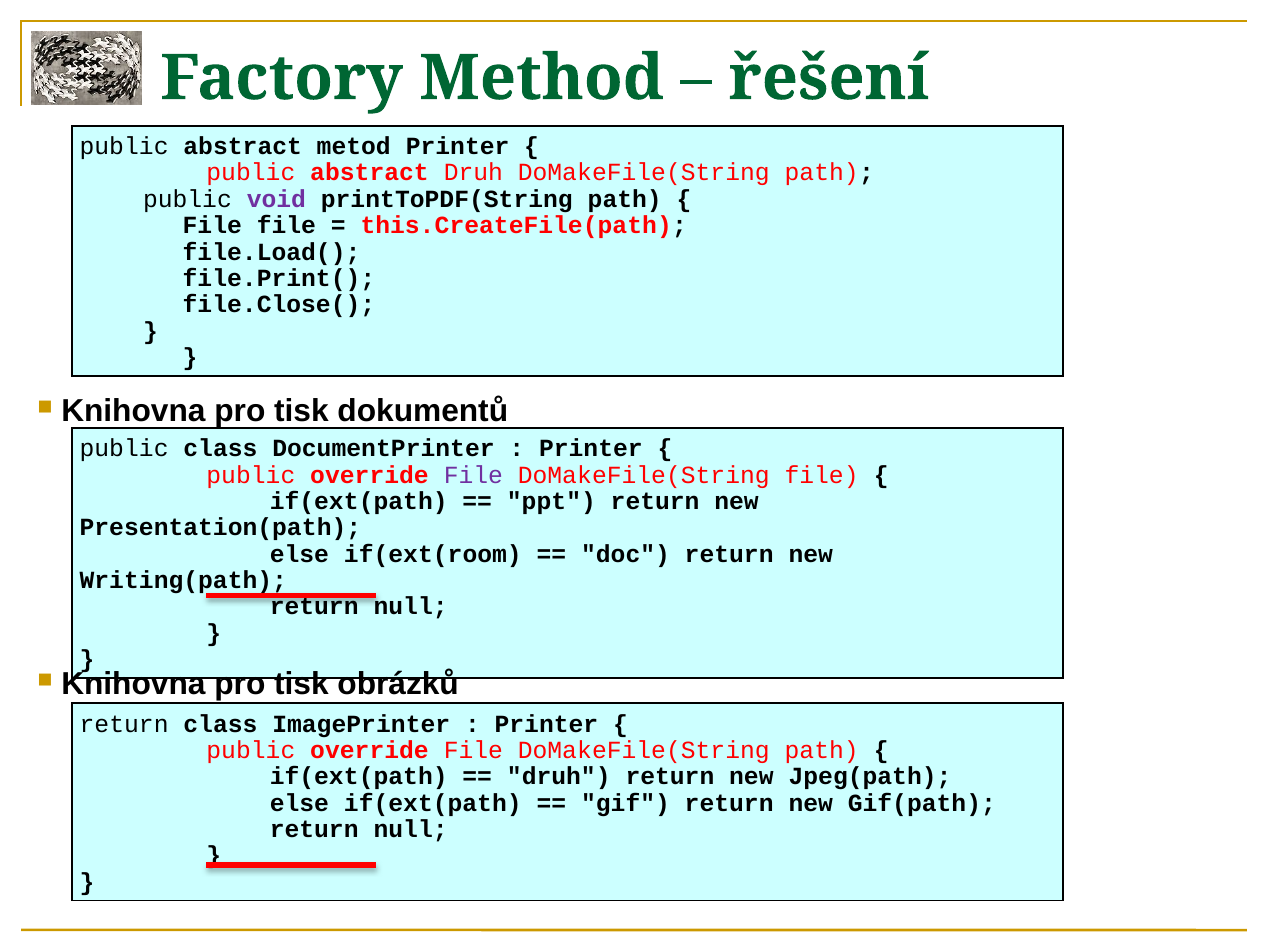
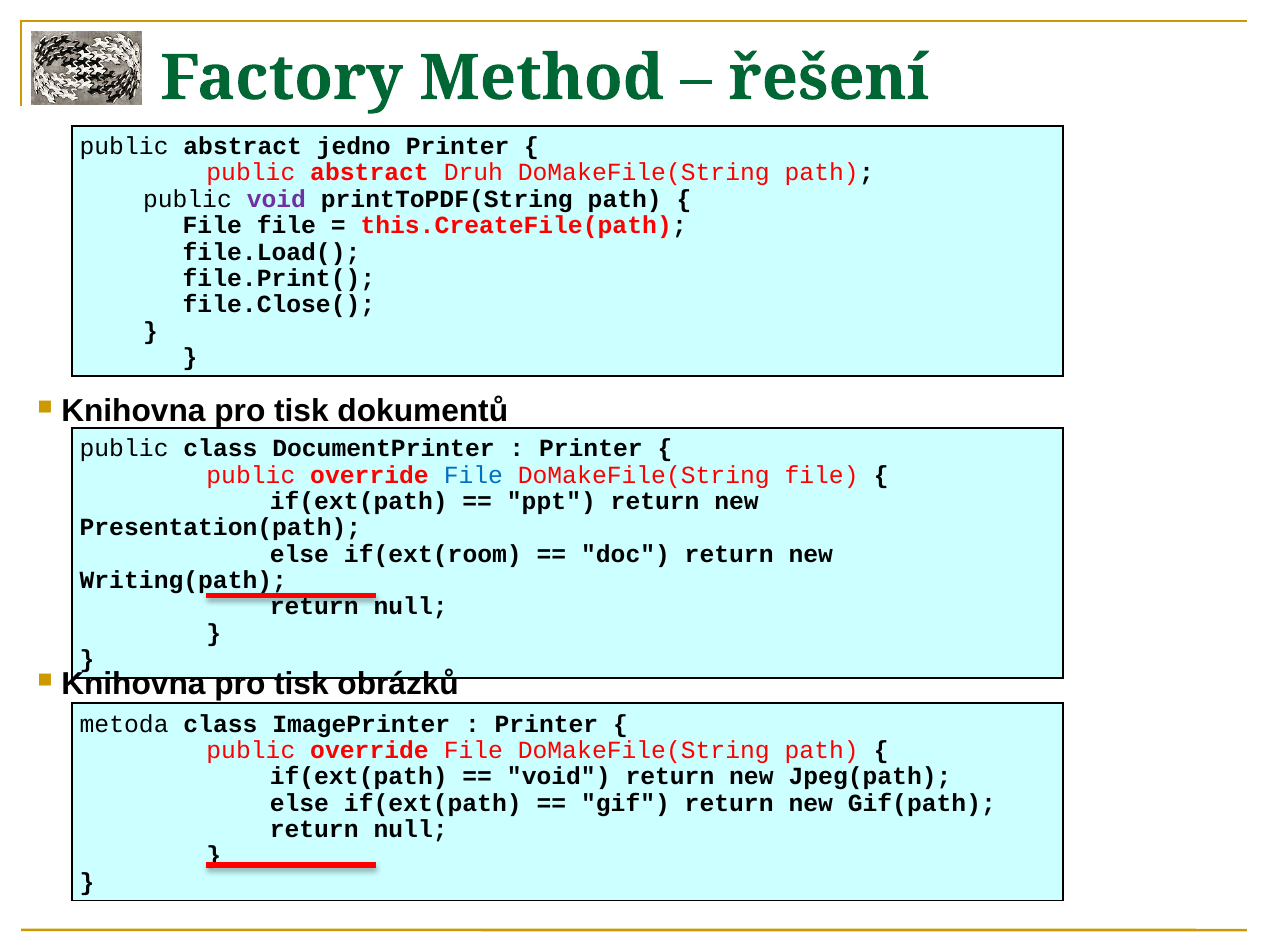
metod: metod -> jedno
File at (473, 475) colour: purple -> blue
return at (124, 724): return -> metoda
druh at (559, 777): druh -> void
